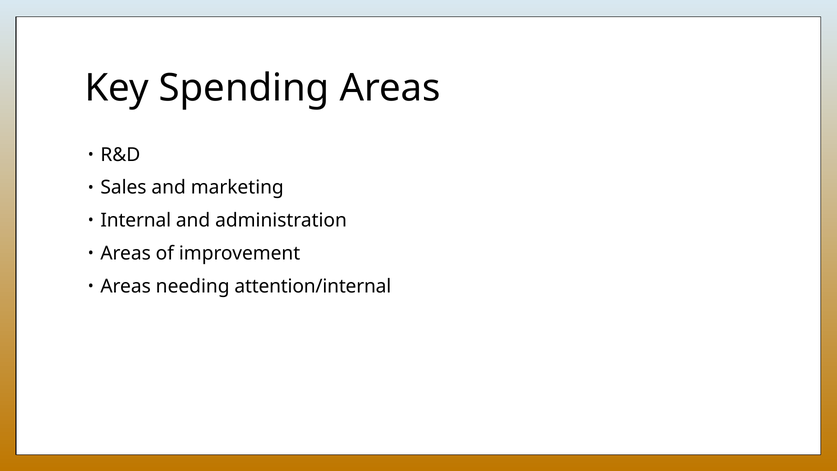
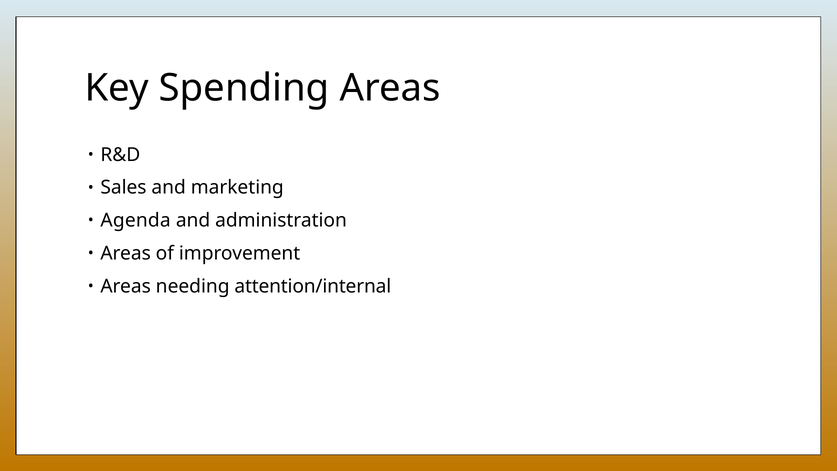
Internal: Internal -> Agenda
